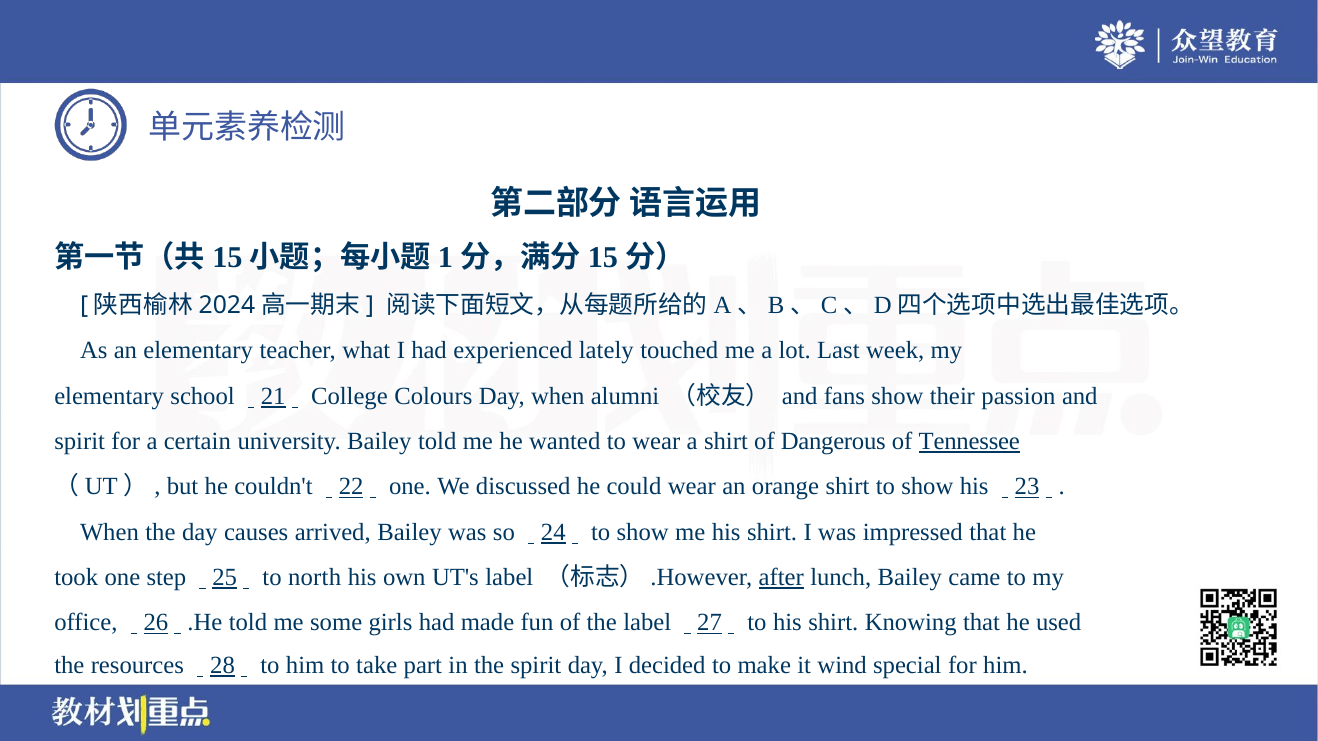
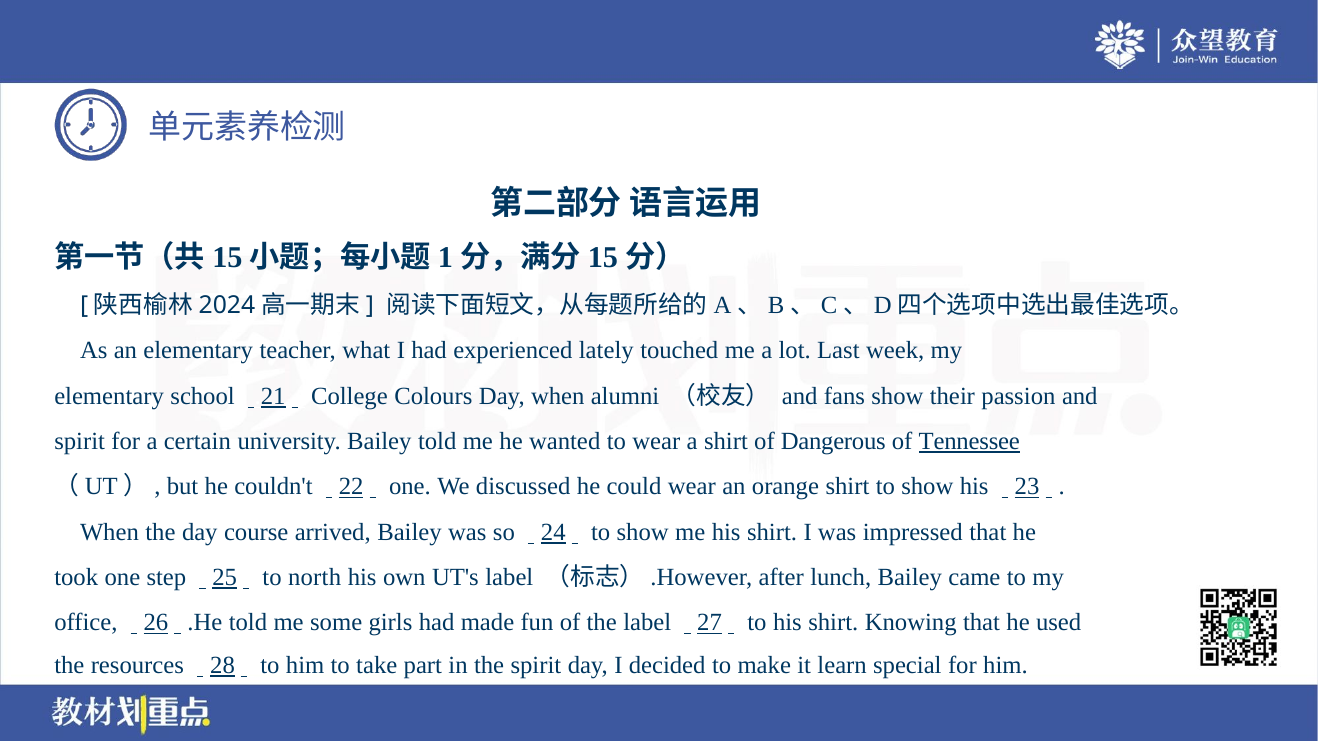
causes: causes -> course
after underline: present -> none
wind: wind -> learn
